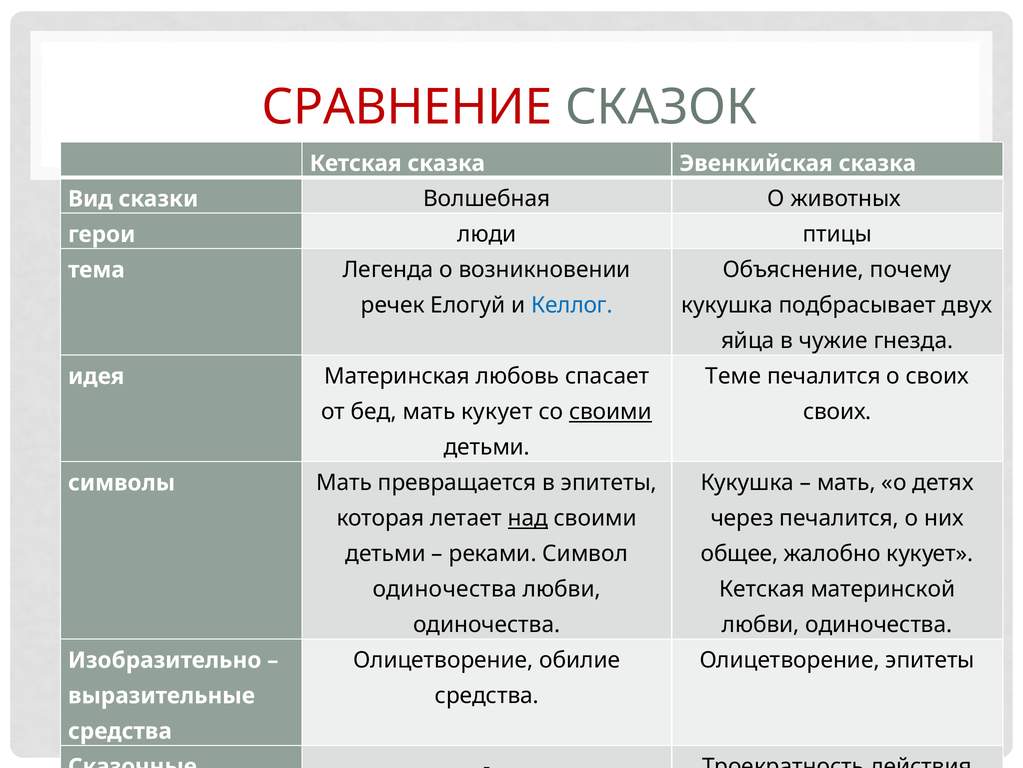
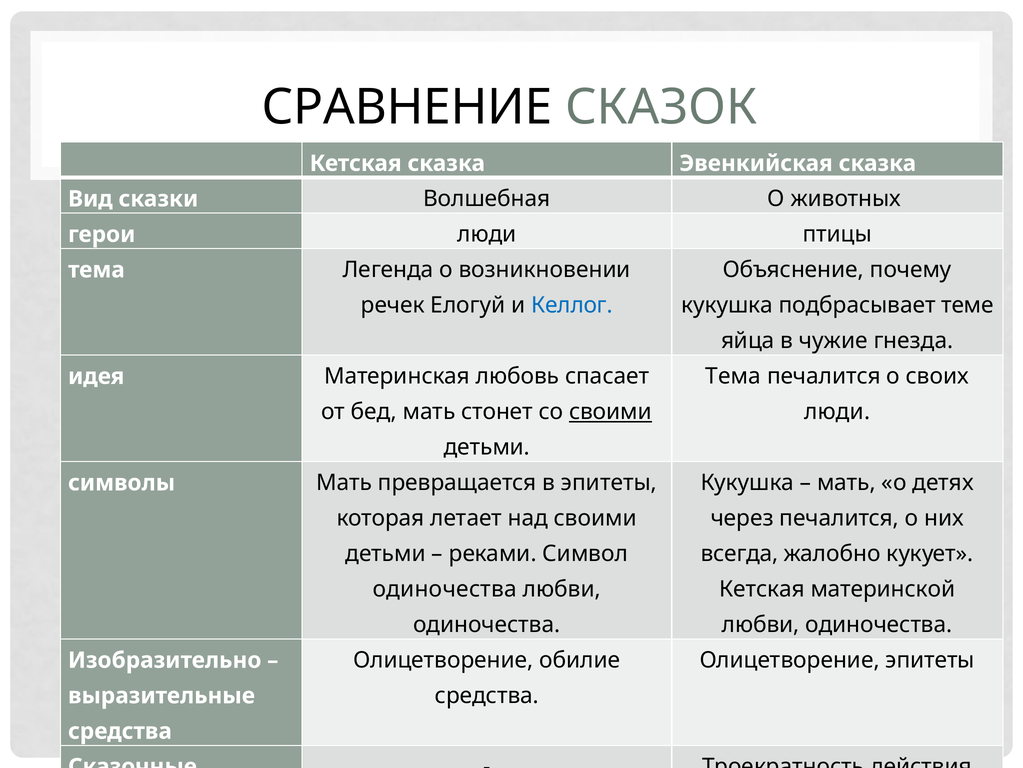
СРАВНЕНИЕ colour: red -> black
двух: двух -> теме
Теме at (733, 376): Теме -> Тема
мать кукует: кукует -> стонет
своих at (837, 411): своих -> люди
над underline: present -> none
общее: общее -> всегда
